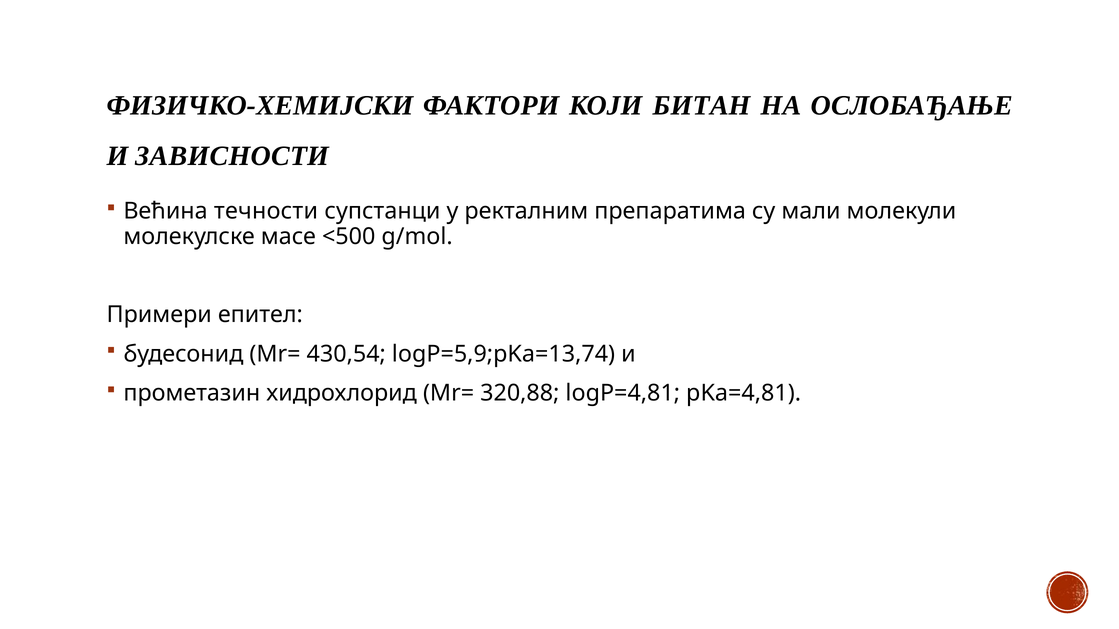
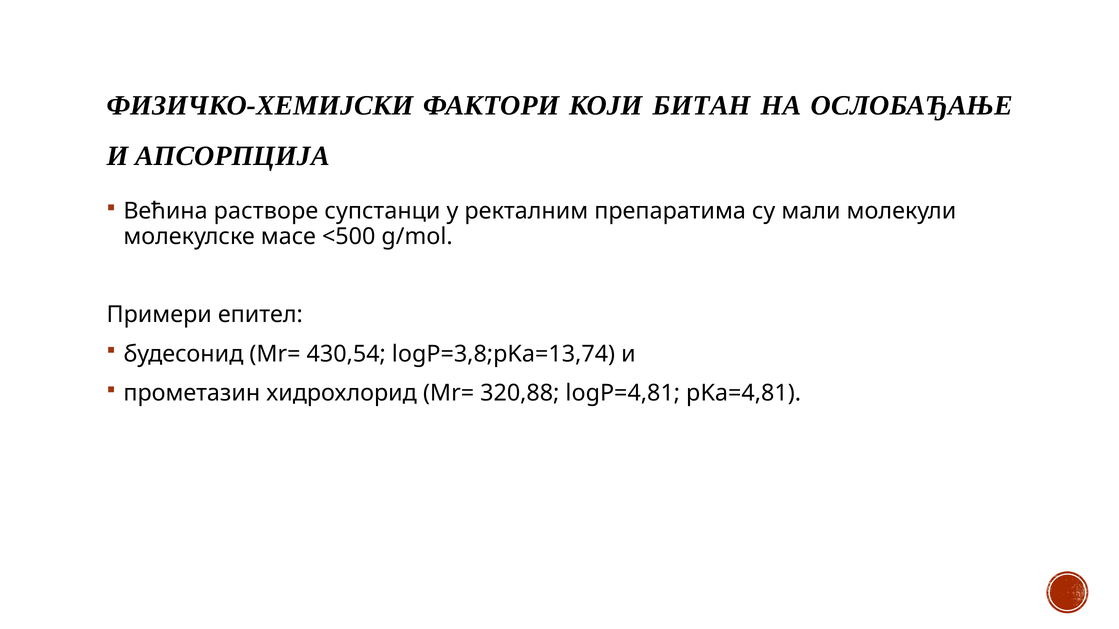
ЗАВИСНОСТИ: ЗАВИСНОСТИ -> АПСОРПЦИЈА
течности: течности -> растворе
logP=5,9;pKa=13,74: logP=5,9;pKa=13,74 -> logP=3,8;pKa=13,74
